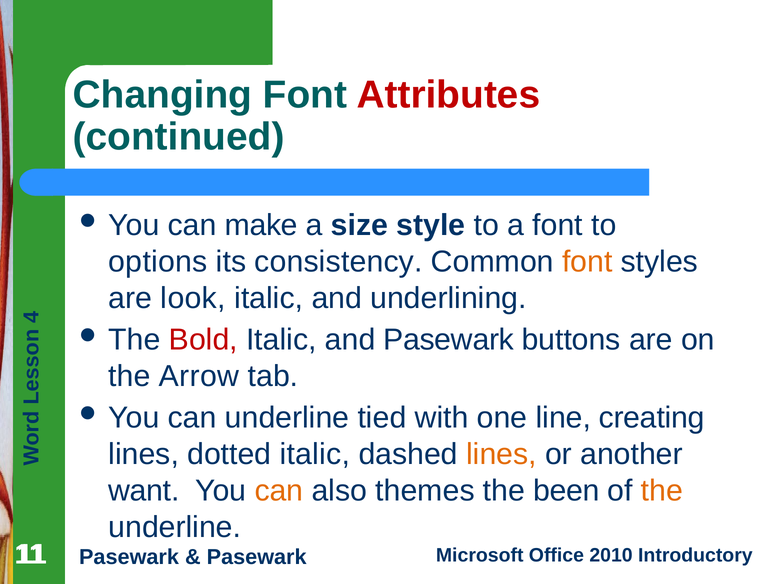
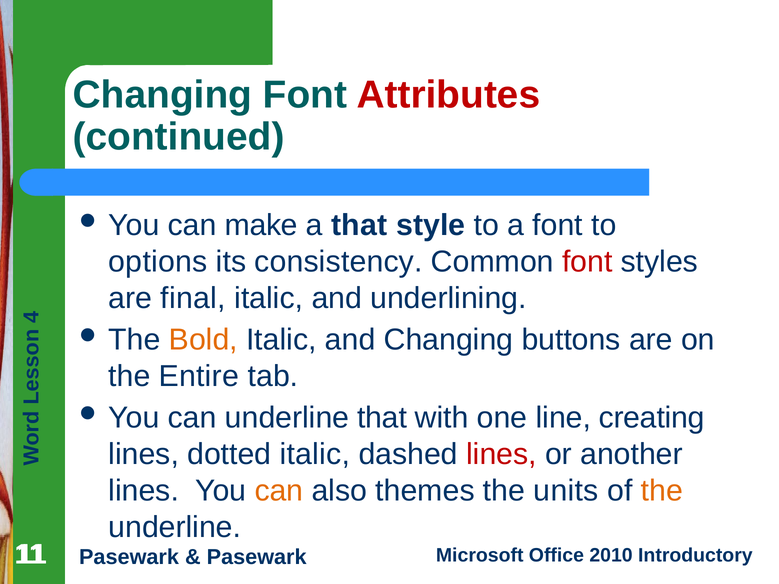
a size: size -> that
font at (587, 262) colour: orange -> red
look: look -> final
Bold colour: red -> orange
and Pasewark: Pasewark -> Changing
Arrow: Arrow -> Entire
underline tied: tied -> that
lines at (501, 454) colour: orange -> red
want at (144, 491): want -> lines
been: been -> units
